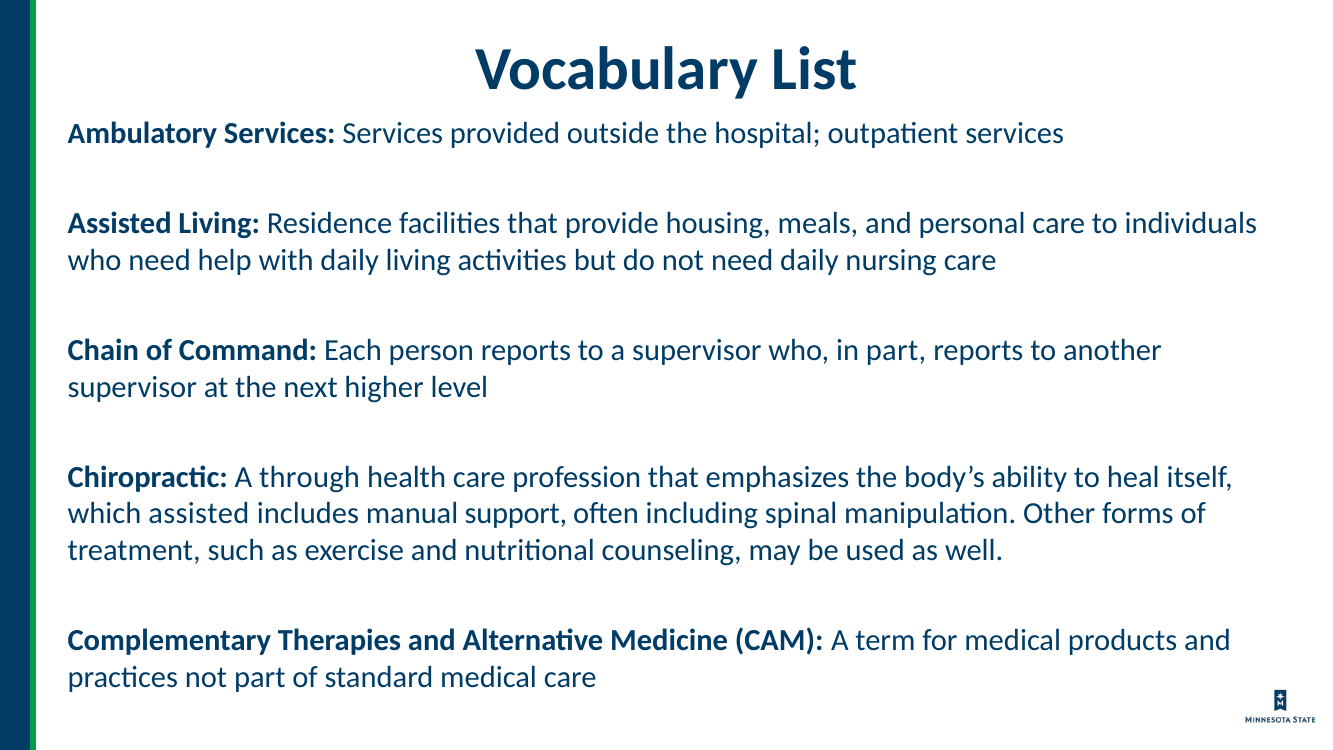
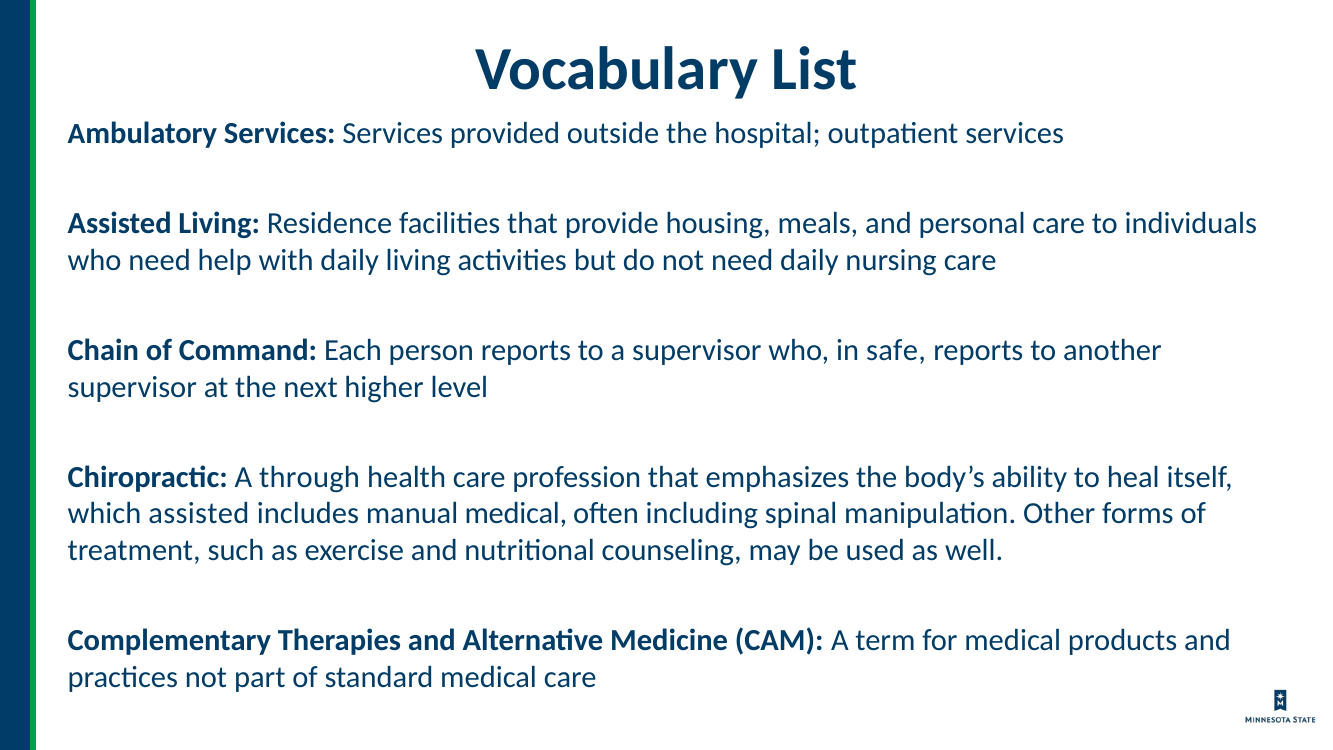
in part: part -> safe
manual support: support -> medical
